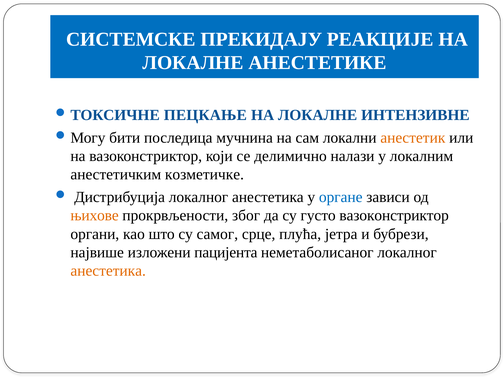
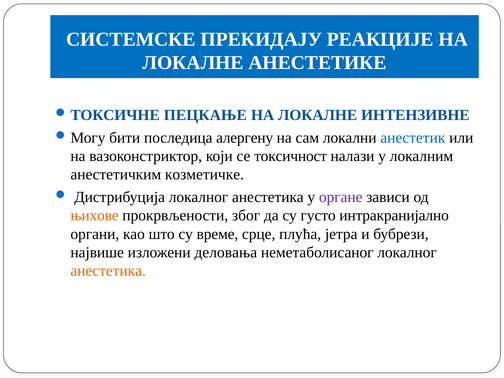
мучнина: мучнина -> алергену
анестетик colour: orange -> blue
делимично: делимично -> токсичност
органе colour: blue -> purple
густо вазоконстриктор: вазоконстриктор -> интракранијално
самог: самог -> време
пацијента: пацијента -> деловања
